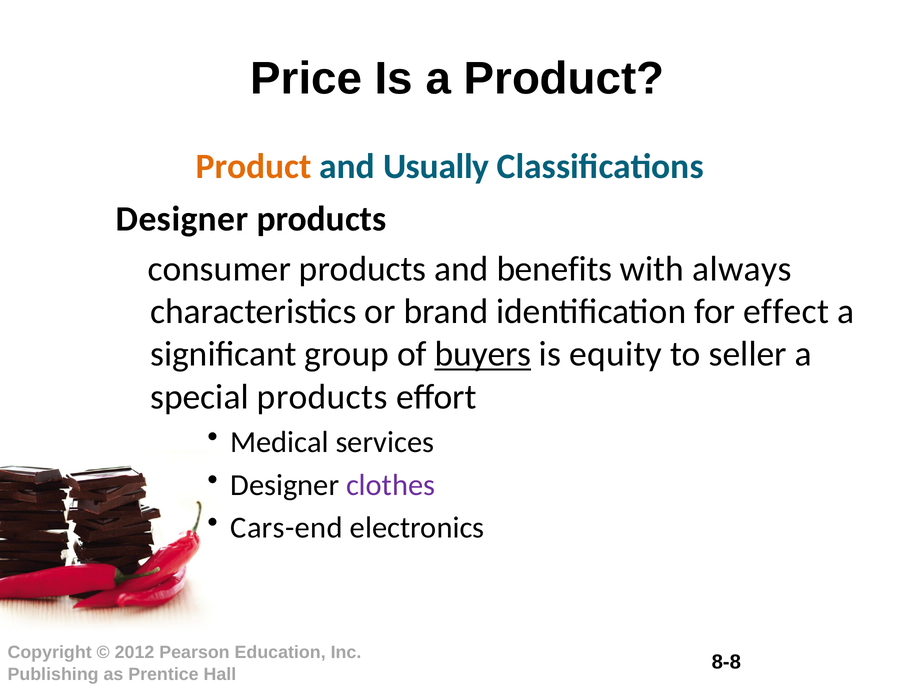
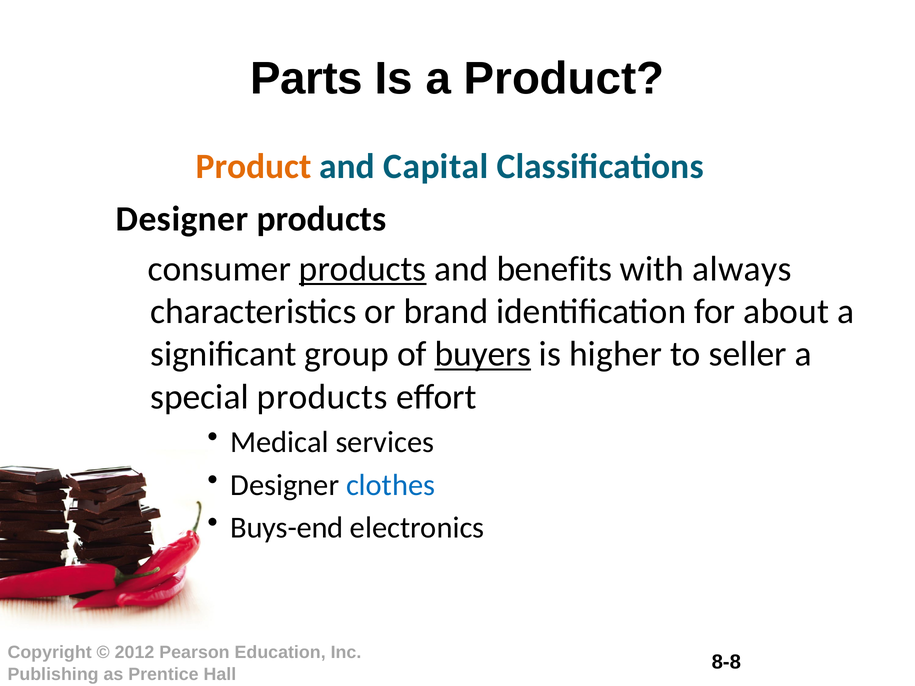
Price: Price -> Parts
Usually: Usually -> Capital
products at (363, 269) underline: none -> present
effect: effect -> about
equity: equity -> higher
clothes colour: purple -> blue
Cars-end: Cars-end -> Buys-end
